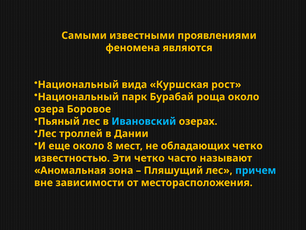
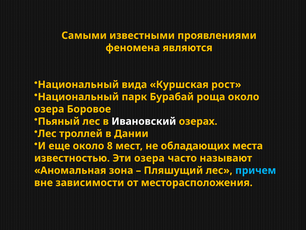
Ивановский colour: light blue -> white
обладающих четко: четко -> места
Эти четко: четко -> озера
